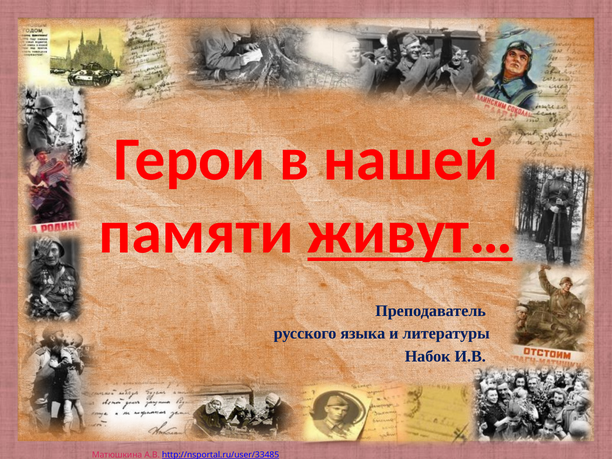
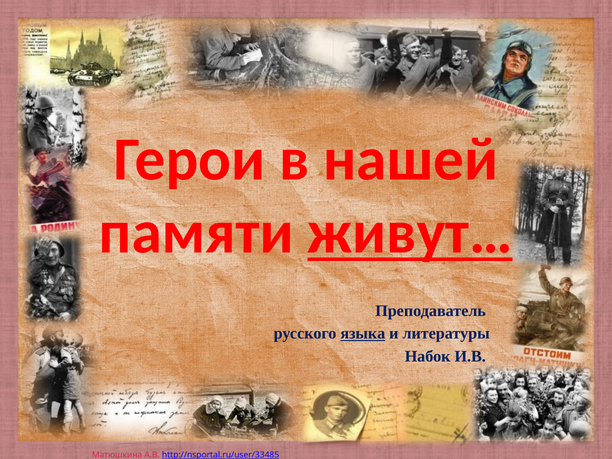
языка underline: none -> present
